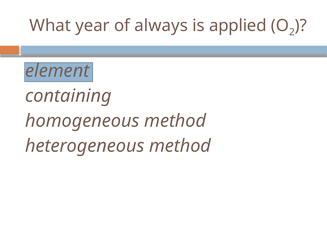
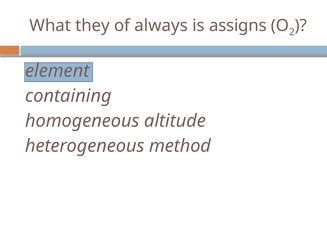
year: year -> they
applied: applied -> assigns
homogeneous method: method -> altitude
